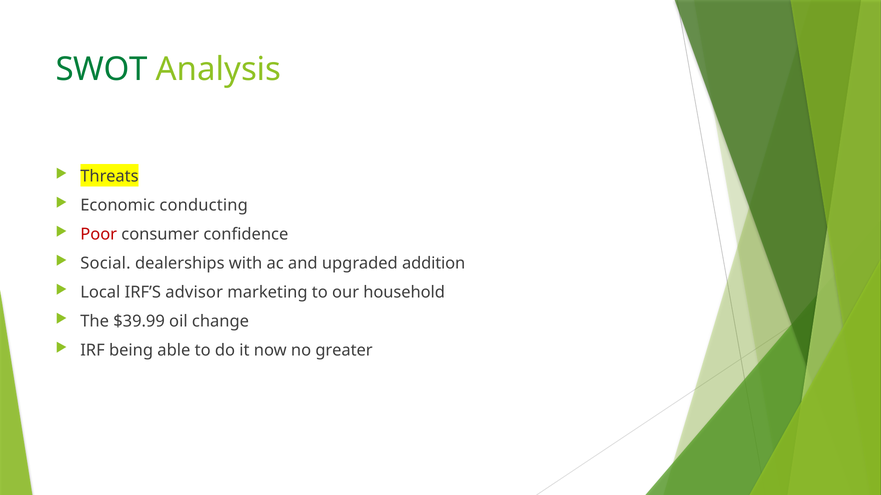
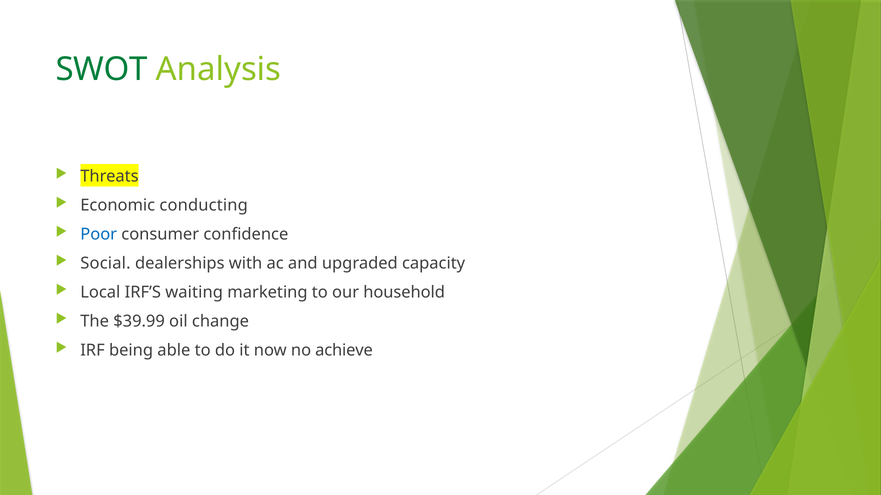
Poor colour: red -> blue
addition: addition -> capacity
advisor: advisor -> waiting
greater: greater -> achieve
